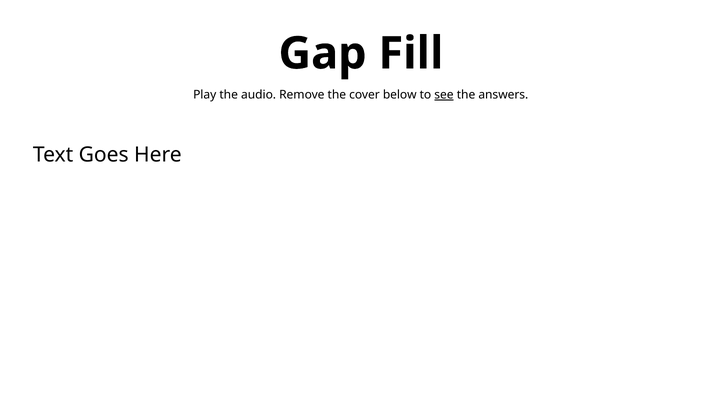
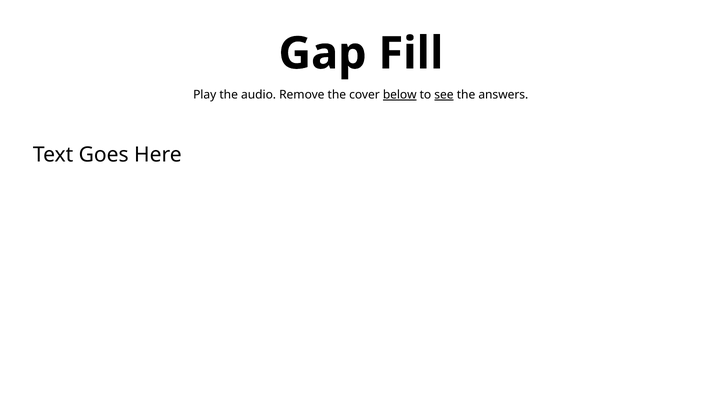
below underline: none -> present
